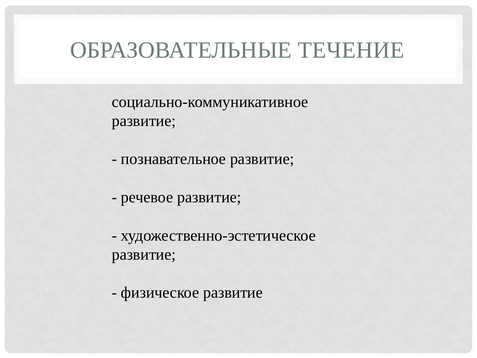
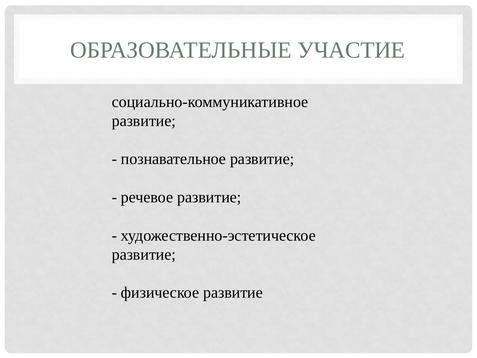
ТЕЧЕНИЕ: ТЕЧЕНИЕ -> УЧАСТИЕ
